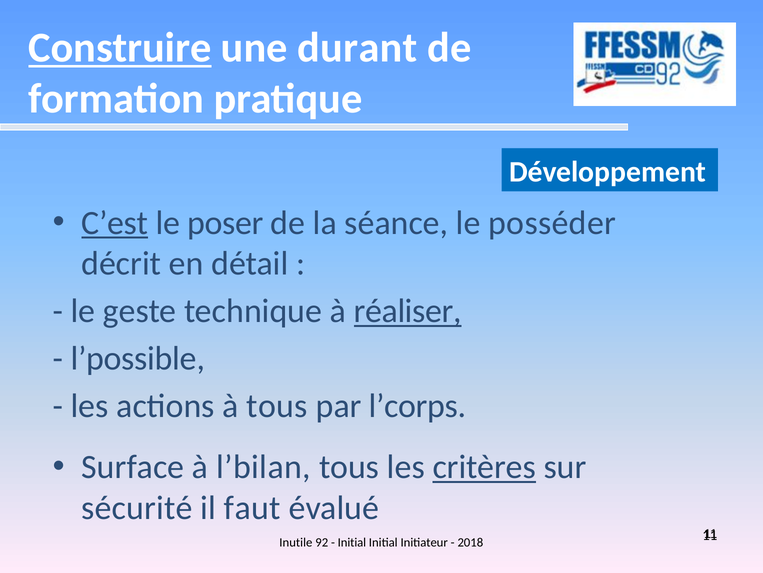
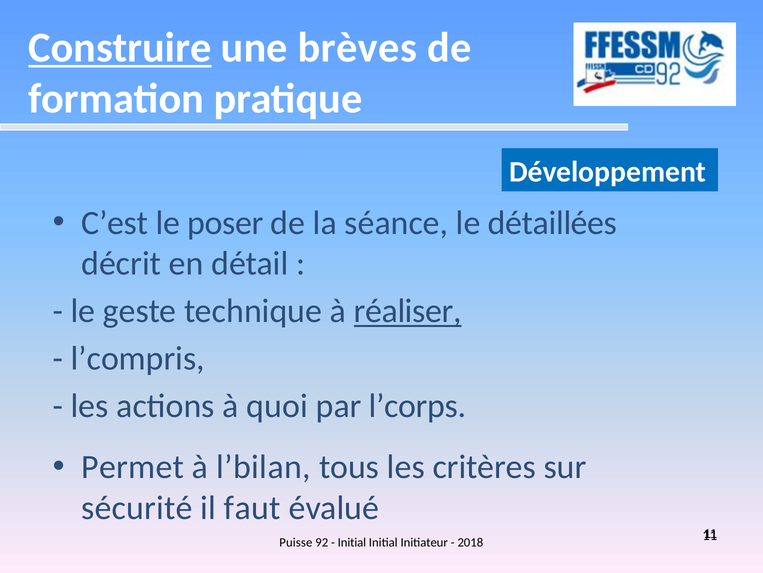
durant: durant -> brèves
C’est underline: present -> none
posséder: posséder -> détaillées
l’possible: l’possible -> l’compris
à tous: tous -> quoi
Surface: Surface -> Permet
critères underline: present -> none
Inutile: Inutile -> Puisse
